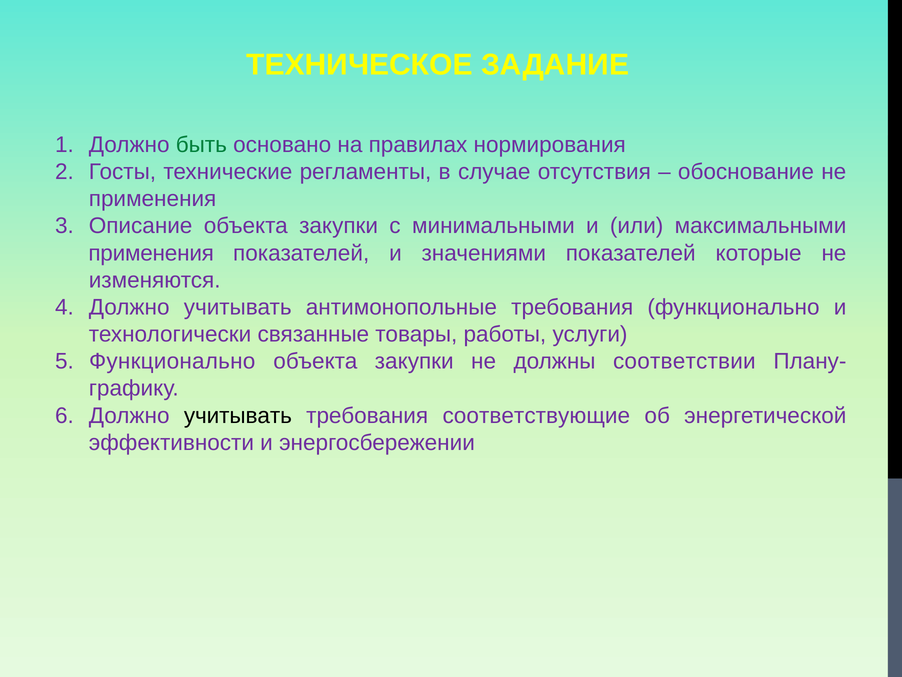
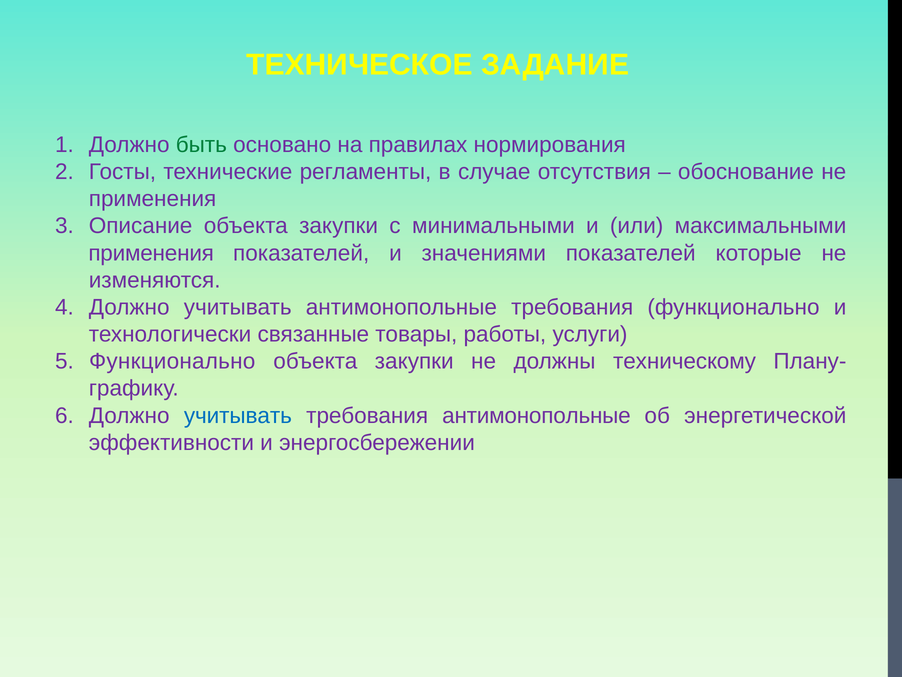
соответствии: соответствии -> техническому
учитывать at (238, 415) colour: black -> blue
требования соответствующие: соответствующие -> антимонопольные
